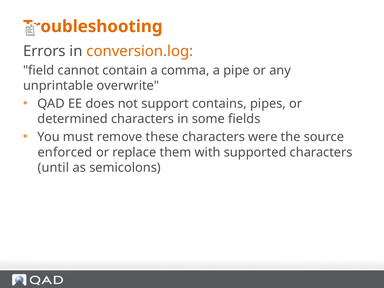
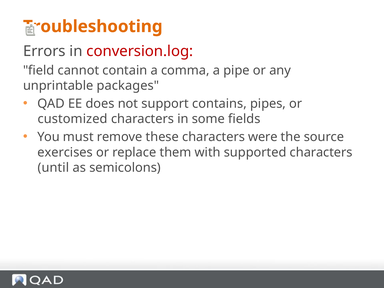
conversion.log colour: orange -> red
overwrite: overwrite -> packages
determined: determined -> customized
enforced: enforced -> exercises
